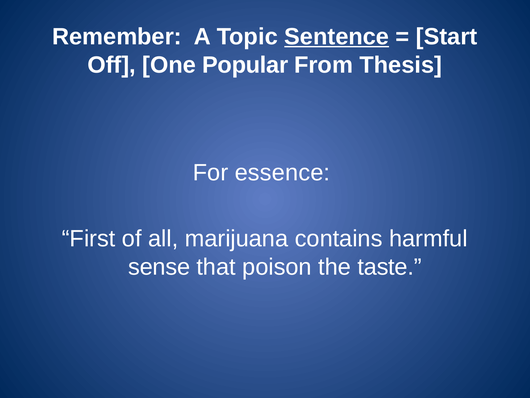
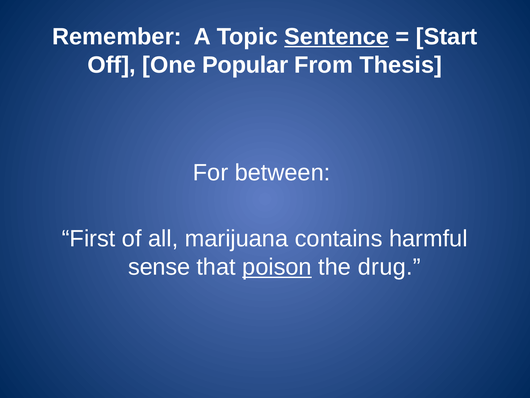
essence: essence -> between
poison underline: none -> present
taste: taste -> drug
